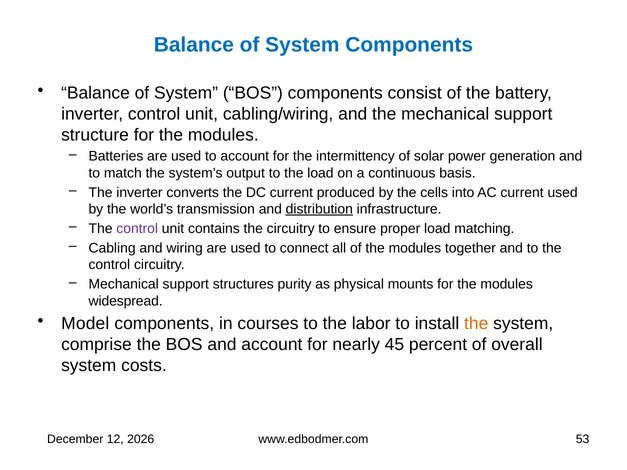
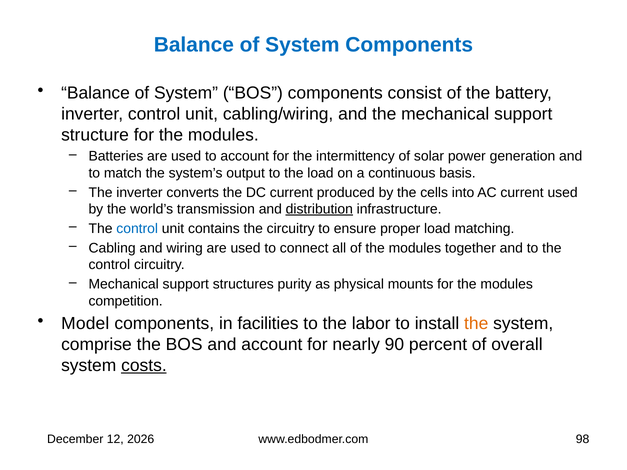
control at (137, 229) colour: purple -> blue
widespread: widespread -> competition
courses: courses -> facilities
45: 45 -> 90
costs underline: none -> present
53: 53 -> 98
